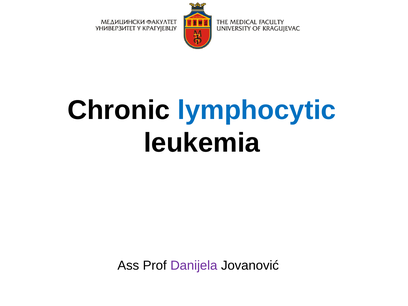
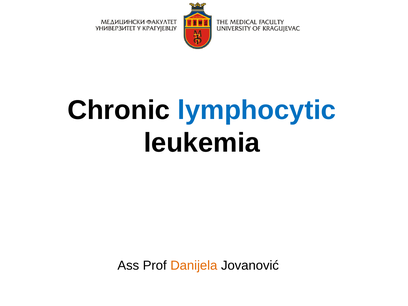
Danijela colour: purple -> orange
